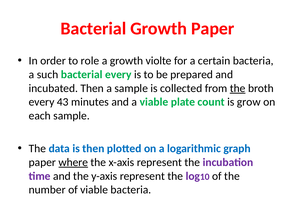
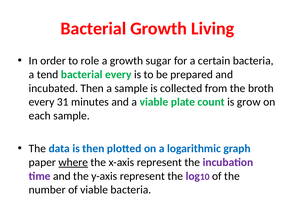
Growth Paper: Paper -> Living
violte: violte -> sugar
such: such -> tend
the at (238, 88) underline: present -> none
43: 43 -> 31
